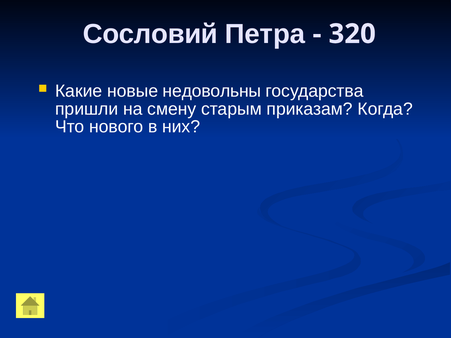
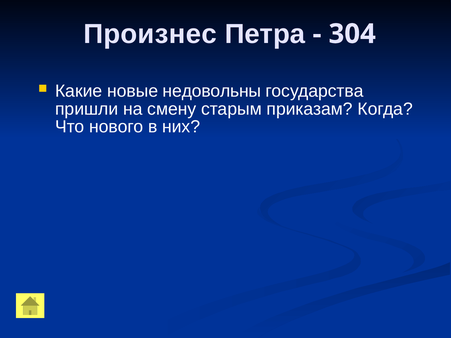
Сословий: Сословий -> Произнес
320: 320 -> 304
